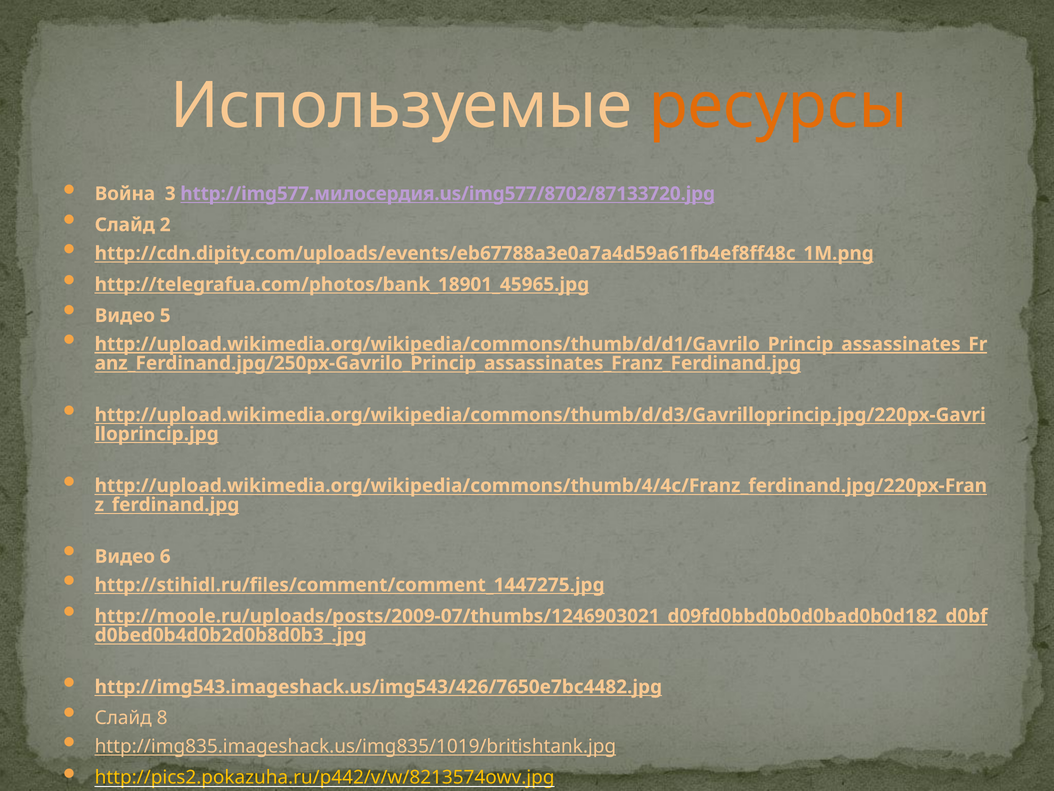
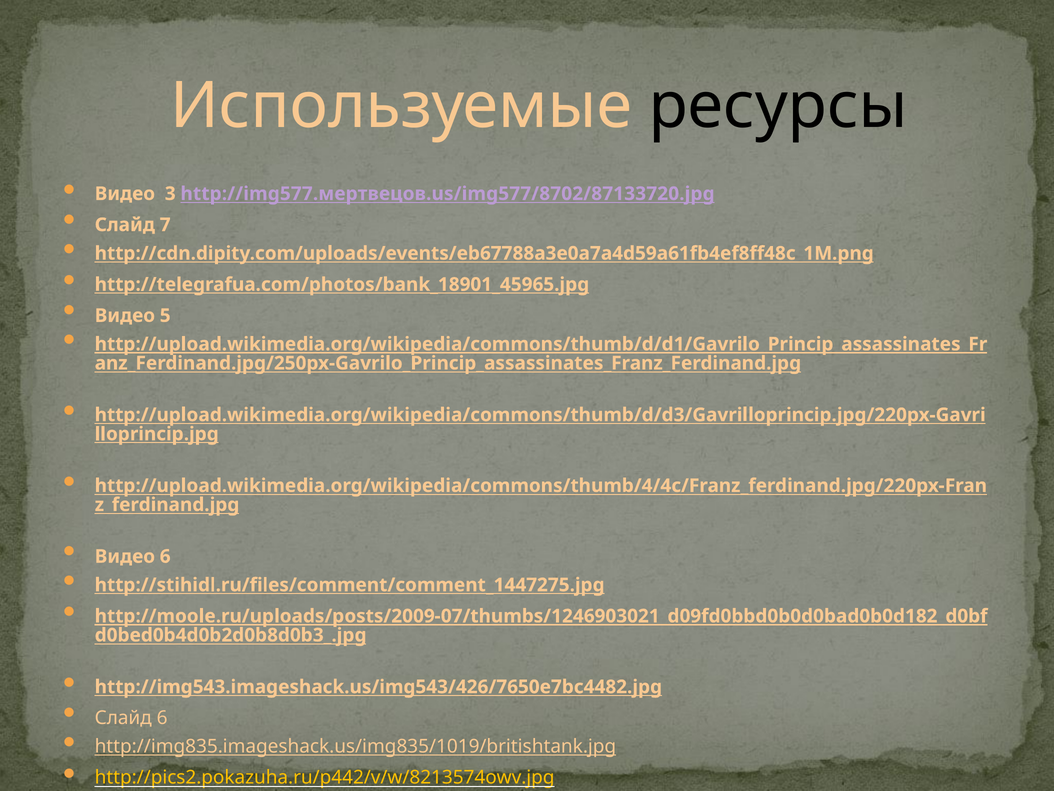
ресурсы colour: orange -> black
Война at (125, 194): Война -> Видео
http://img577.милосердия.us/img577/8702/87133720.jpg: http://img577.милосердия.us/img577/8702/87133720.jpg -> http://img577.мертвецов.us/img577/8702/87133720.jpg
2: 2 -> 7
Слайд 8: 8 -> 6
